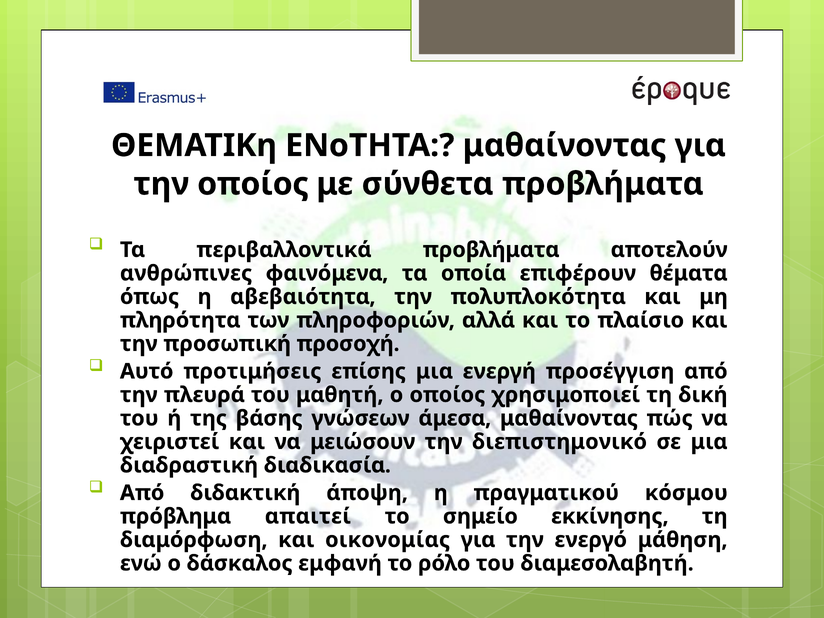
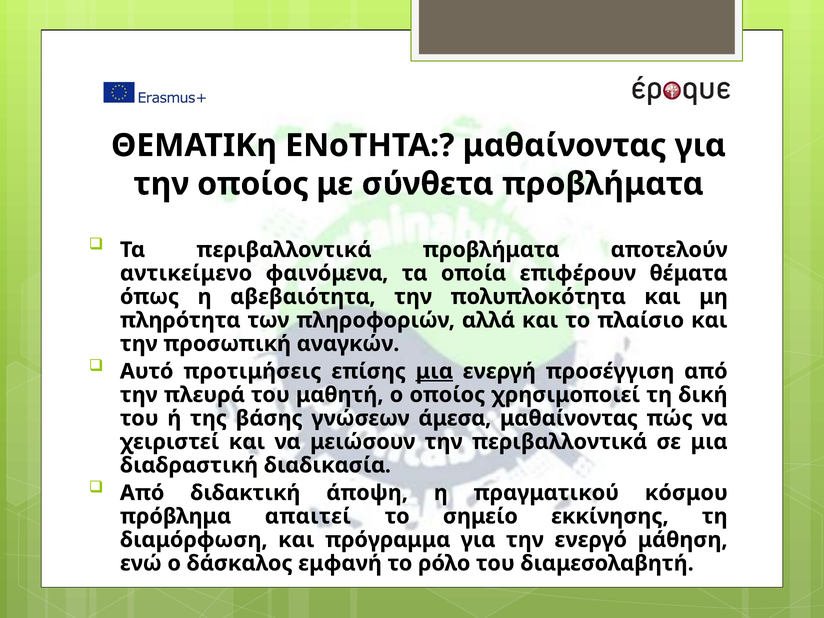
ανθρώπινες: ανθρώπινες -> αντικείμενο
προσοχή: προσοχή -> αναγκών
μια at (434, 371) underline: none -> present
την διεπιστημονικό: διεπιστημονικό -> περιβαλλοντικά
οικονομίας: οικονομίας -> πρόγραμμα
